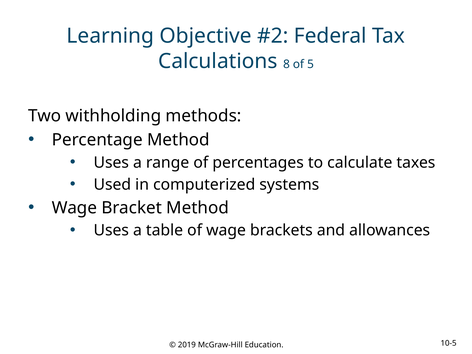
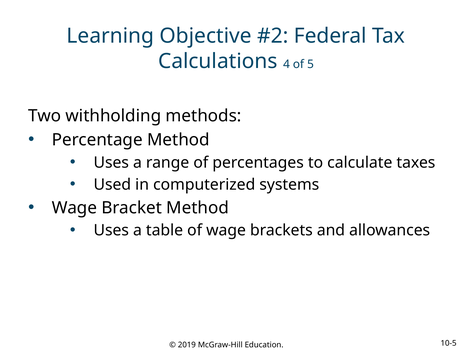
8: 8 -> 4
